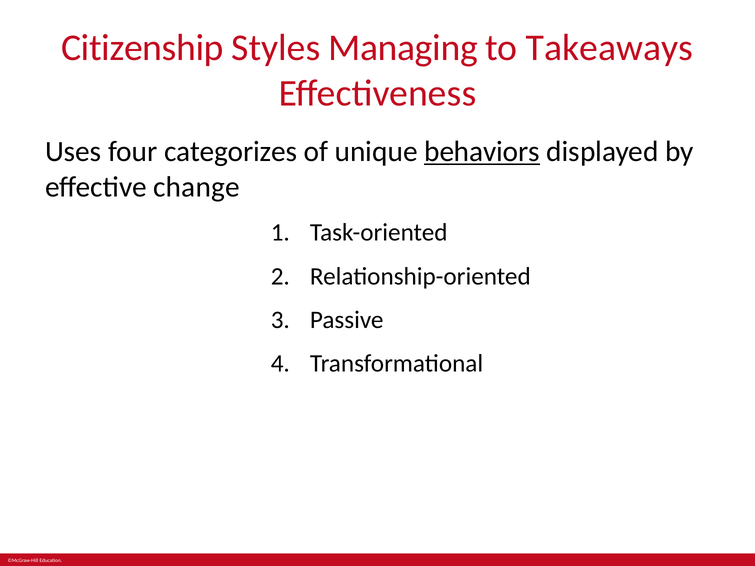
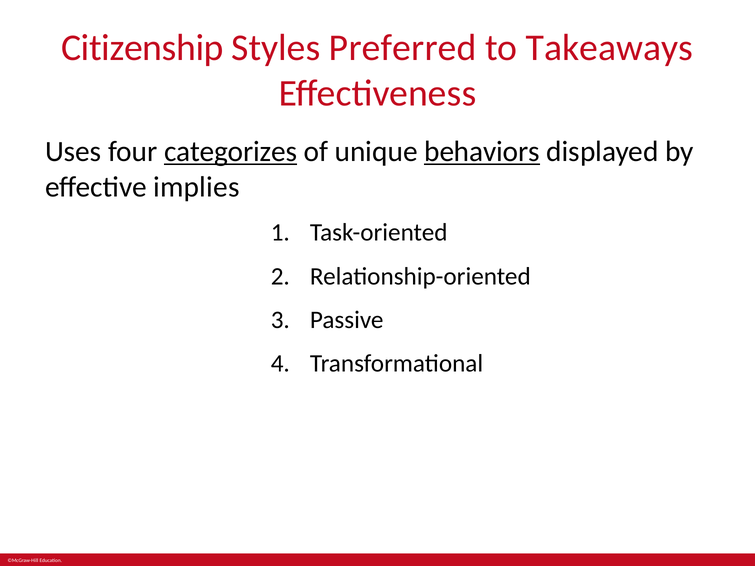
Managing: Managing -> Preferred
categorizes underline: none -> present
change: change -> implies
